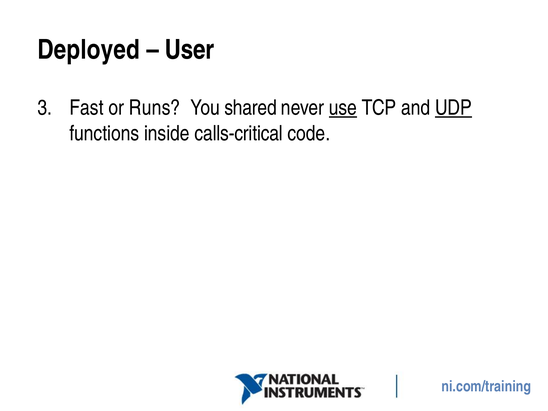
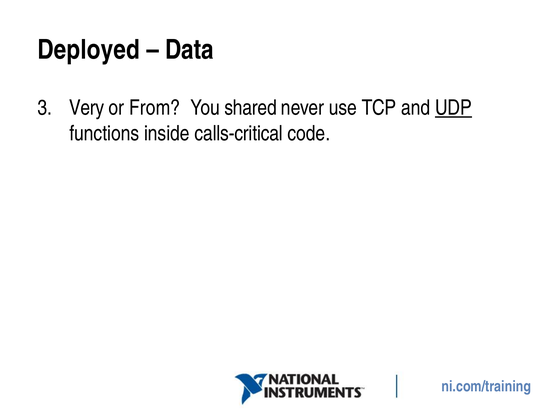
User: User -> Data
Fast: Fast -> Very
Runs: Runs -> From
use underline: present -> none
